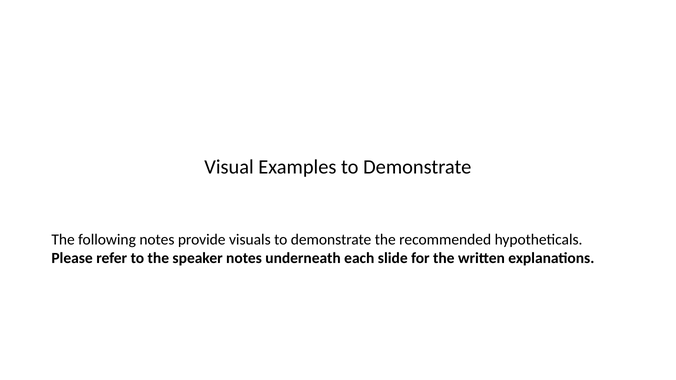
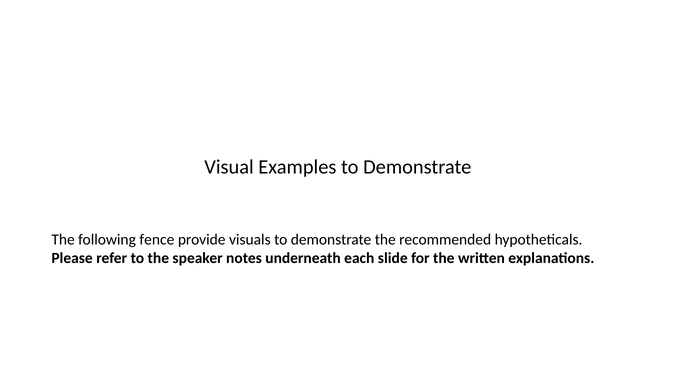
following notes: notes -> fence
